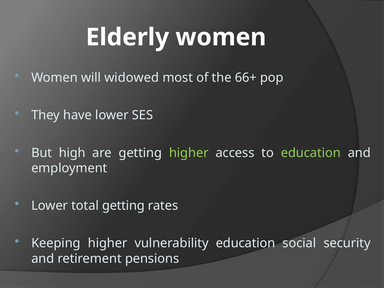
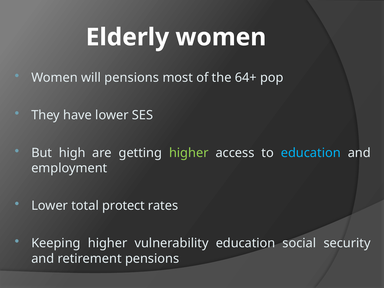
will widowed: widowed -> pensions
66+: 66+ -> 64+
education at (311, 153) colour: light green -> light blue
total getting: getting -> protect
